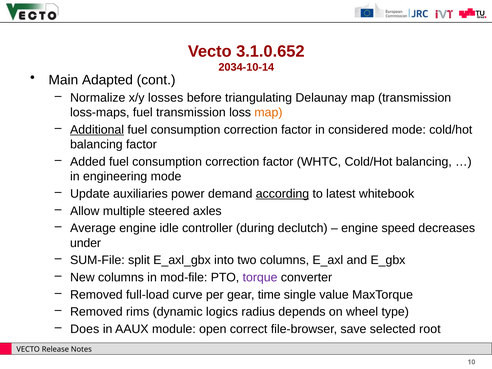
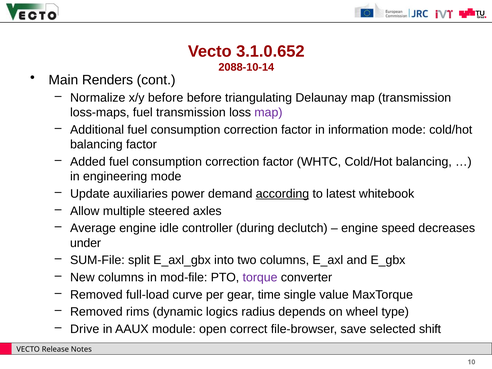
2034-10-14: 2034-10-14 -> 2088-10-14
Adapted: Adapted -> Renders
x/y losses: losses -> before
map at (268, 113) colour: orange -> purple
Additional underline: present -> none
considered: considered -> information
Does: Does -> Drive
root: root -> shift
